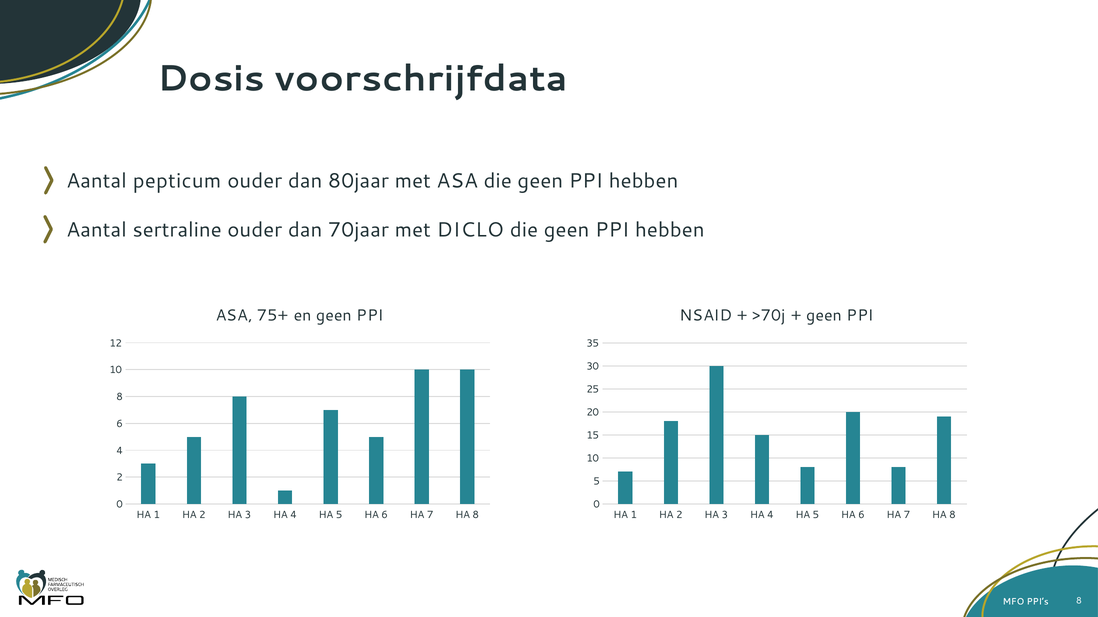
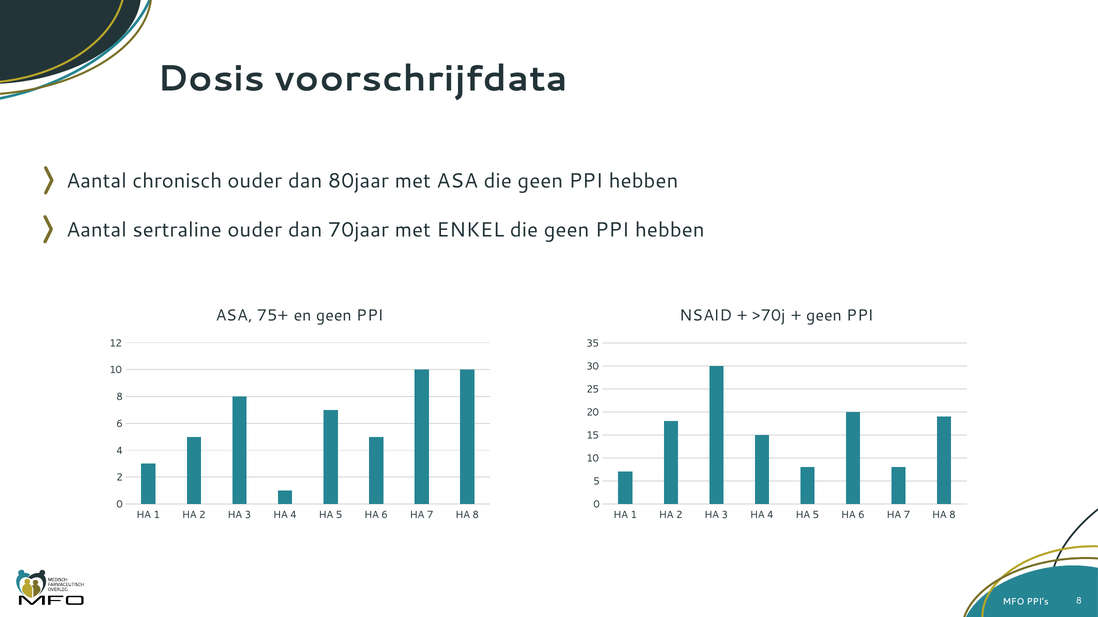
pepticum: pepticum -> chronisch
DICLO: DICLO -> ENKEL
